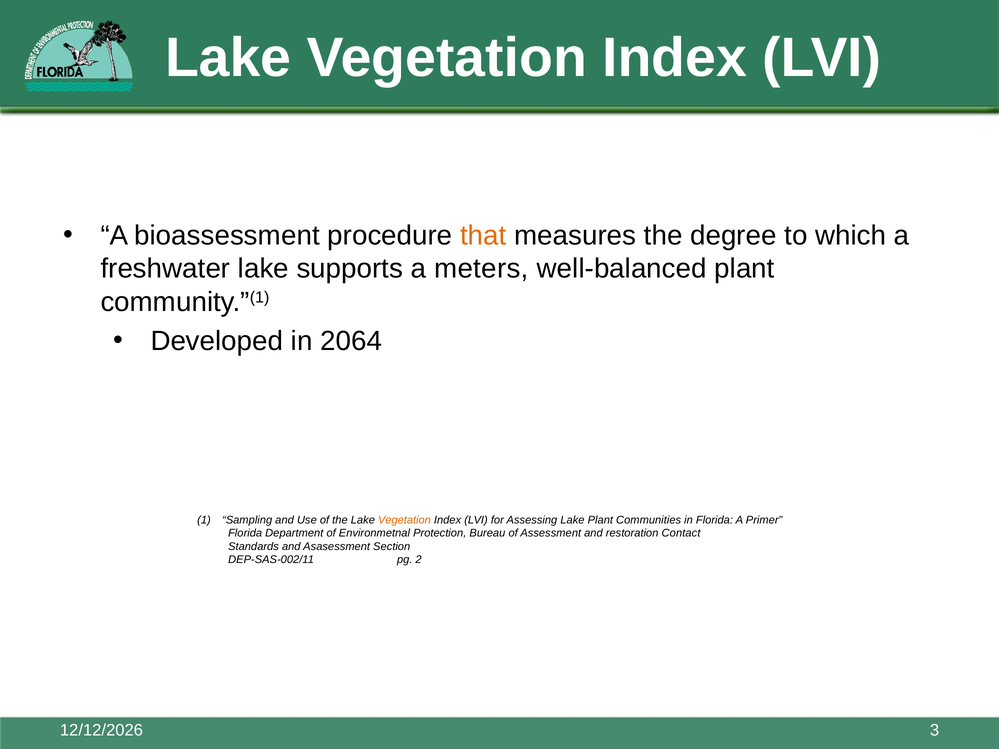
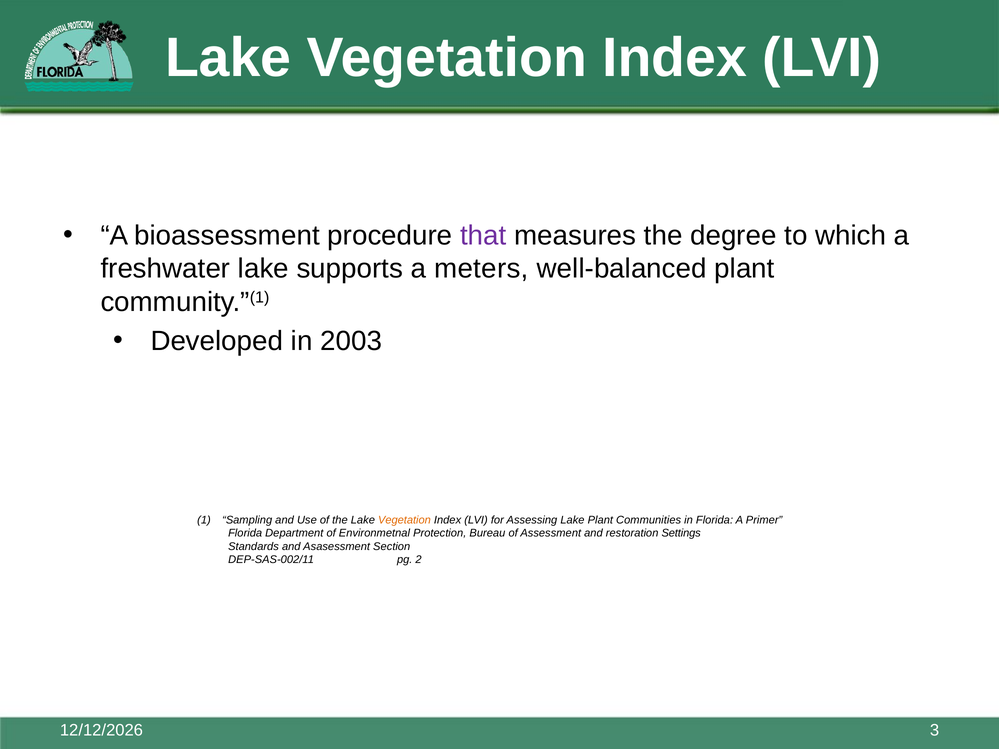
that colour: orange -> purple
2064: 2064 -> 2003
Contact: Contact -> Settings
